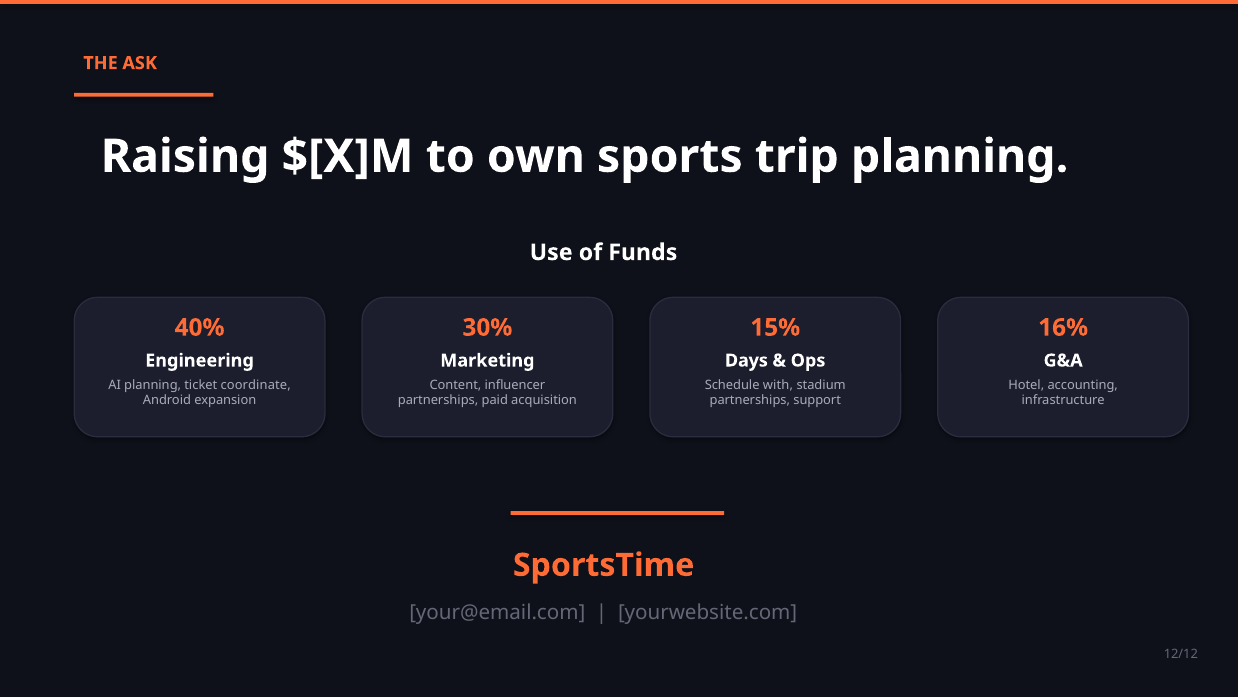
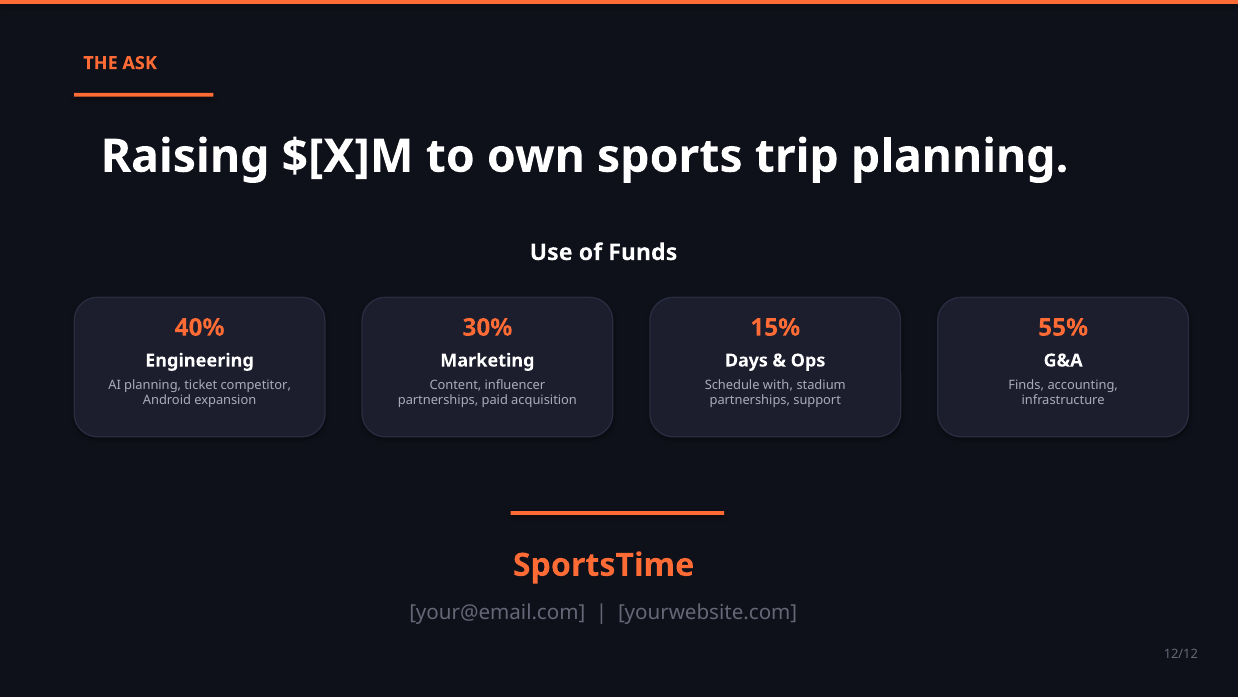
16%: 16% -> 55%
coordinate: coordinate -> competitor
Hotel: Hotel -> Finds
